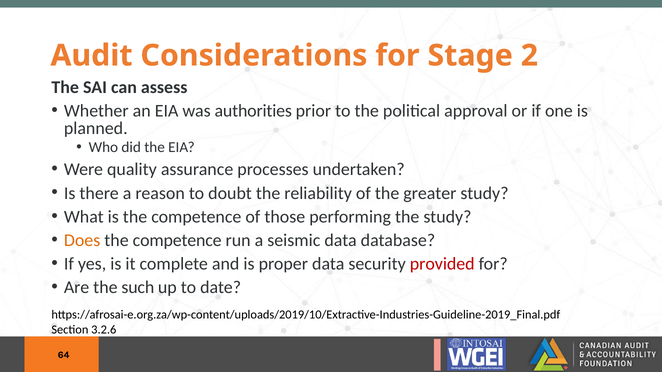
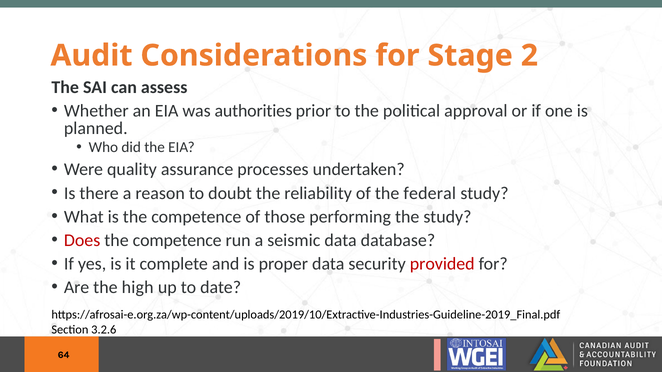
greater: greater -> federal
Does colour: orange -> red
such: such -> high
